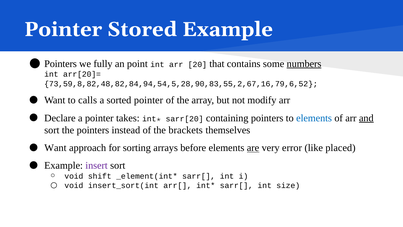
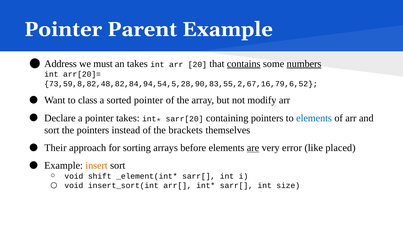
Stored: Stored -> Parent
Pointers at (61, 64): Pointers -> Address
fully: fully -> must
an point: point -> takes
contains underline: none -> present
calls: calls -> class
and underline: present -> none
Want at (55, 148): Want -> Their
insert colour: purple -> orange
